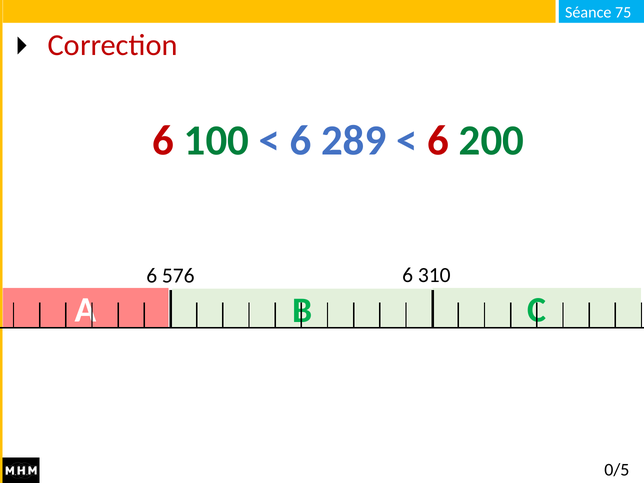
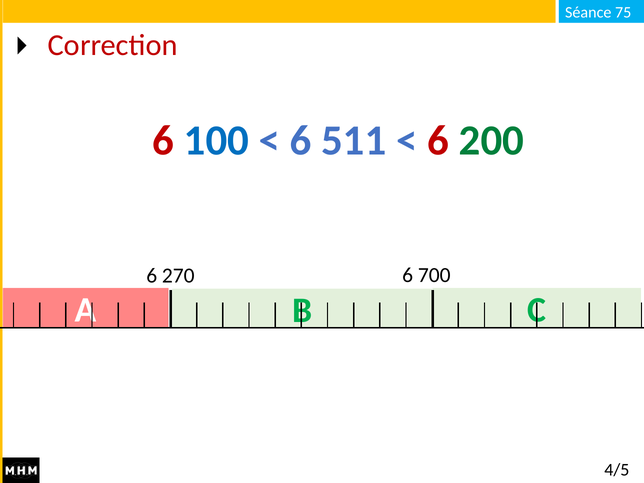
100 colour: green -> blue
289: 289 -> 511
576: 576 -> 270
310: 310 -> 700
0/5: 0/5 -> 4/5
